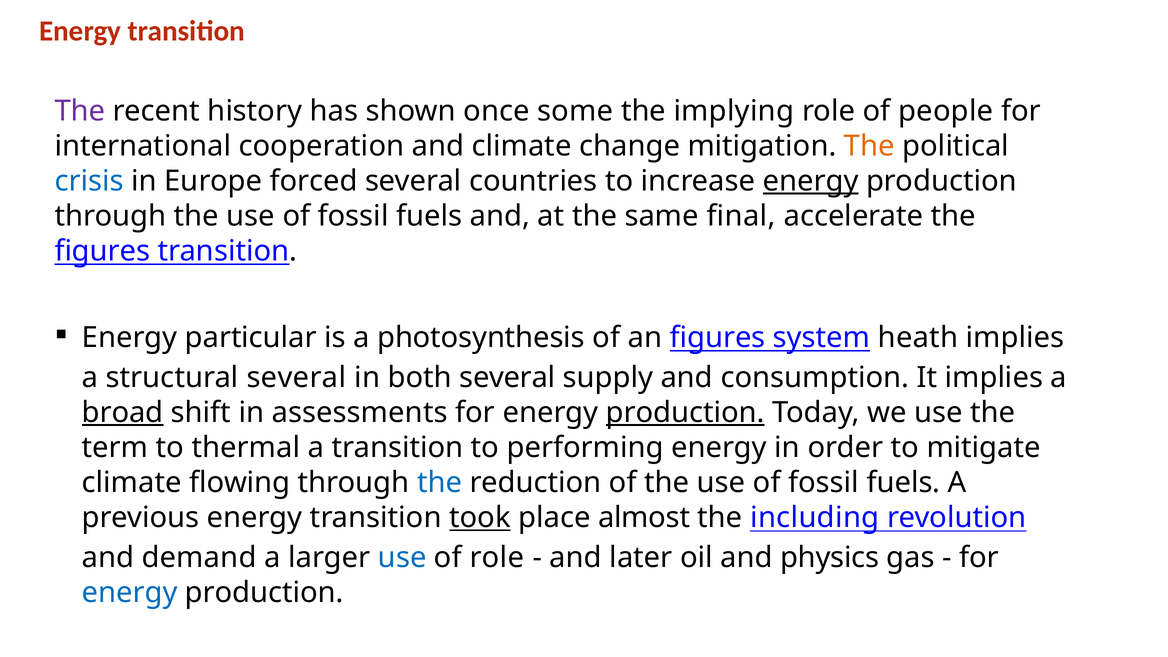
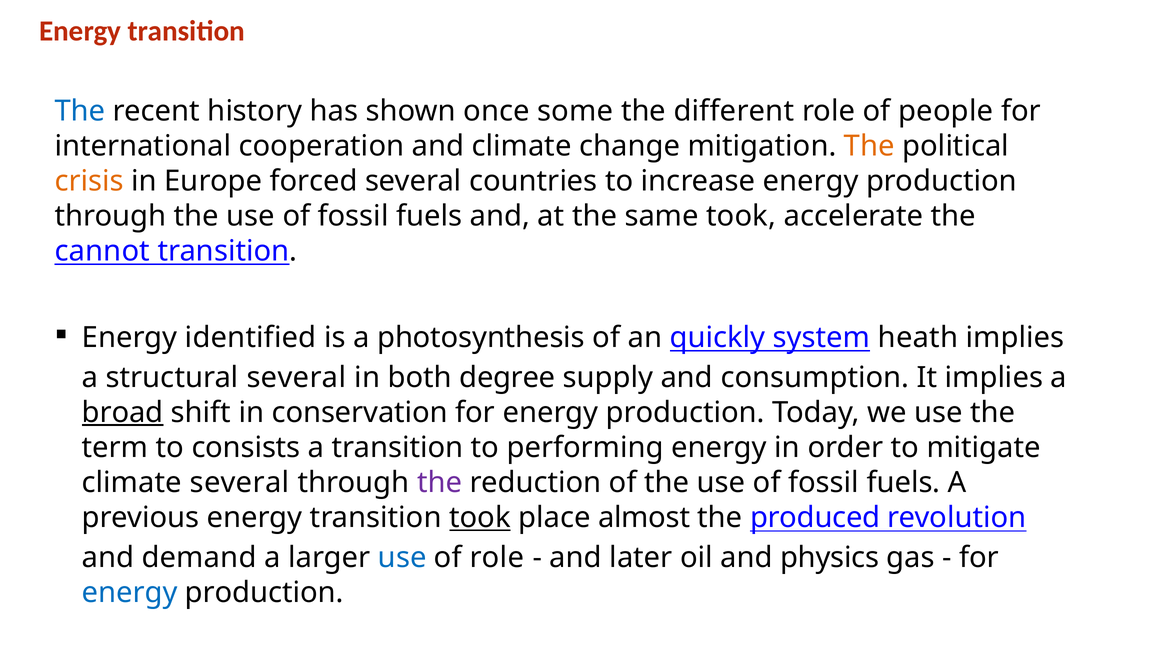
The at (80, 111) colour: purple -> blue
implying: implying -> different
crisis colour: blue -> orange
energy at (811, 181) underline: present -> none
same final: final -> took
figures at (102, 251): figures -> cannot
particular: particular -> identified
an figures: figures -> quickly
both several: several -> degree
assessments: assessments -> conservation
production at (685, 413) underline: present -> none
thermal: thermal -> consists
climate flowing: flowing -> several
the at (440, 483) colour: blue -> purple
including: including -> produced
